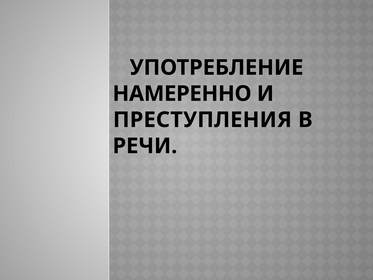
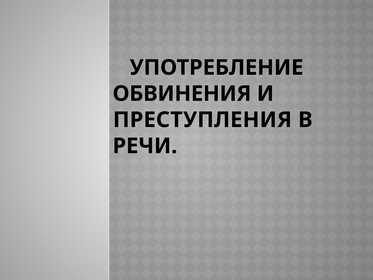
НАМЕРЕННО: НАМЕРЕННО -> ОБВИНЕНИЯ
